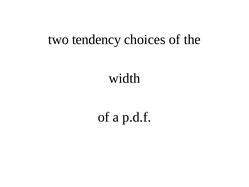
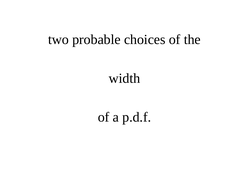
tendency: tendency -> probable
